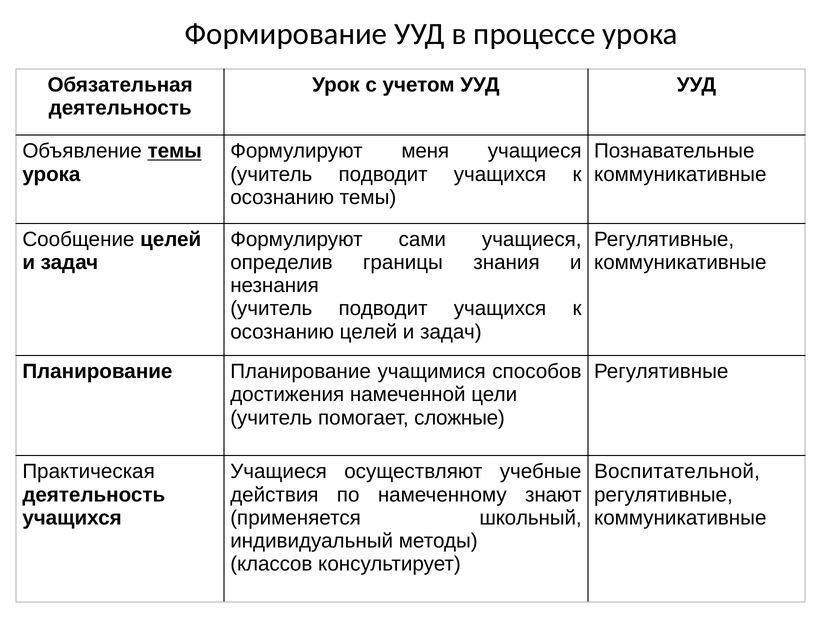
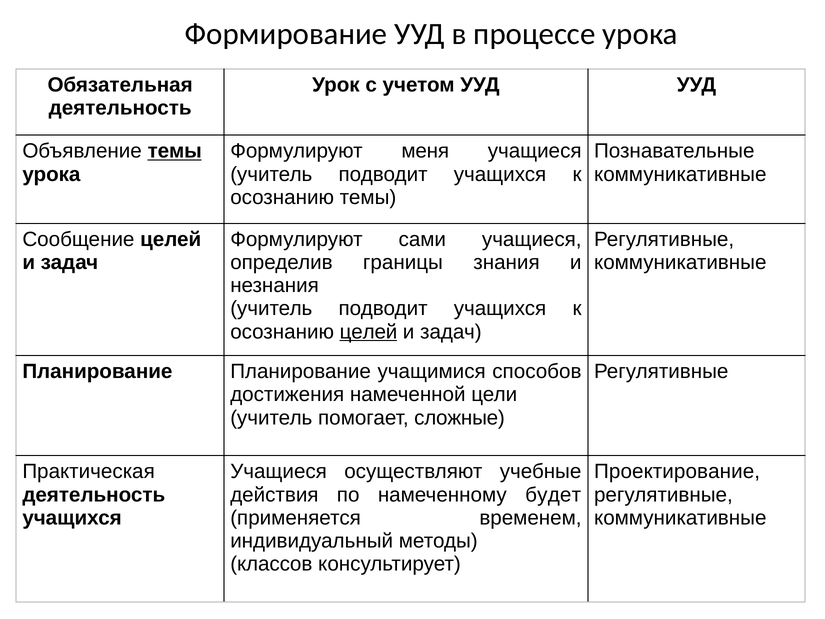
целей at (369, 332) underline: none -> present
Воспитательной: Воспитательной -> Проектирование
знают: знают -> будет
школьный: школьный -> временем
